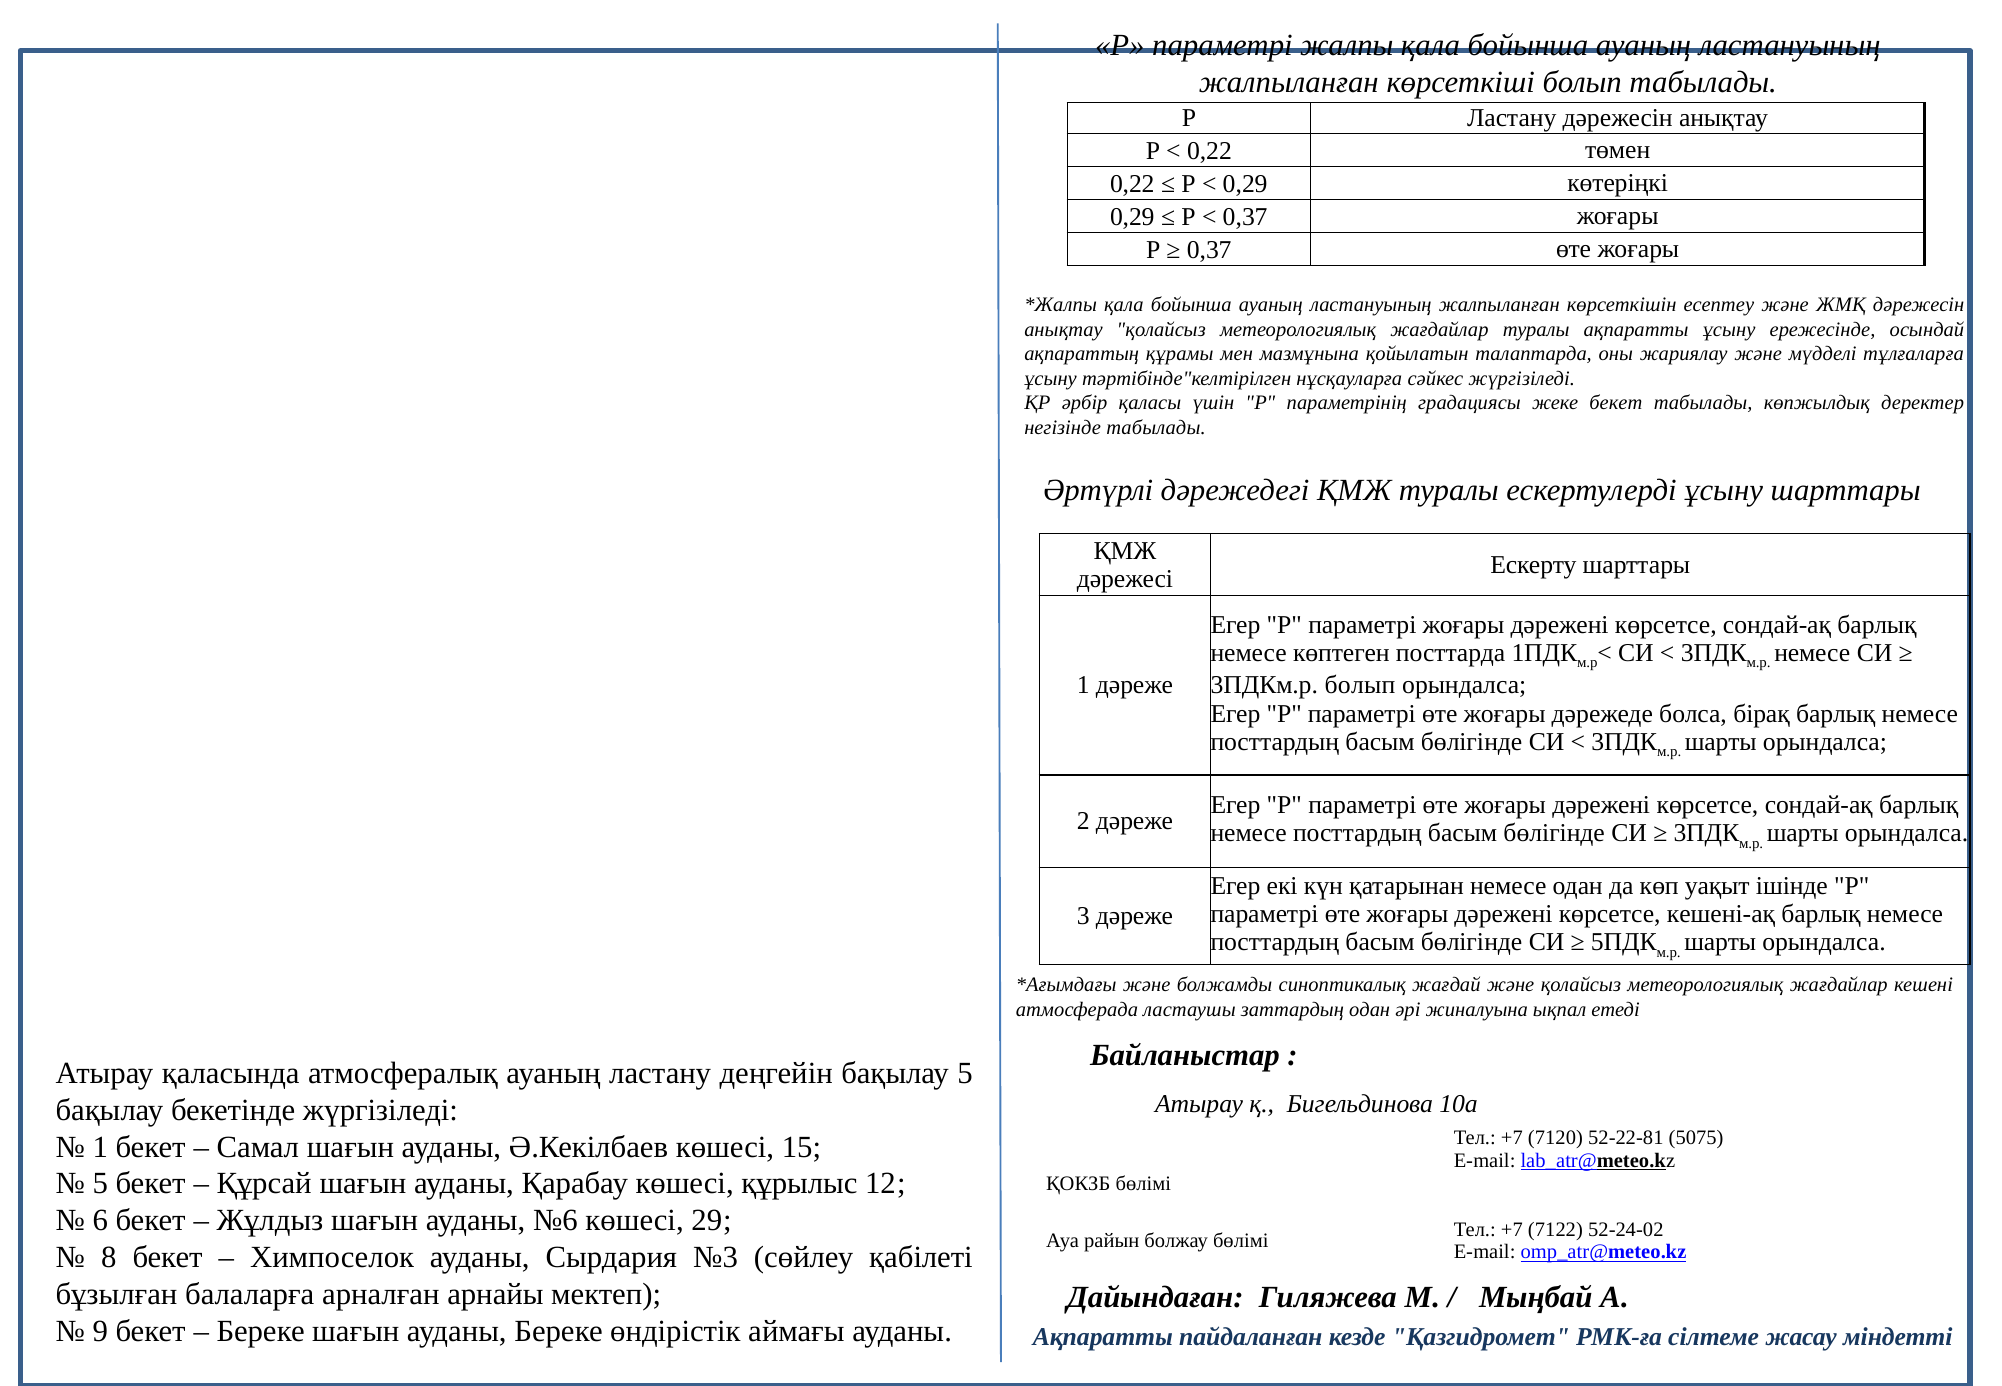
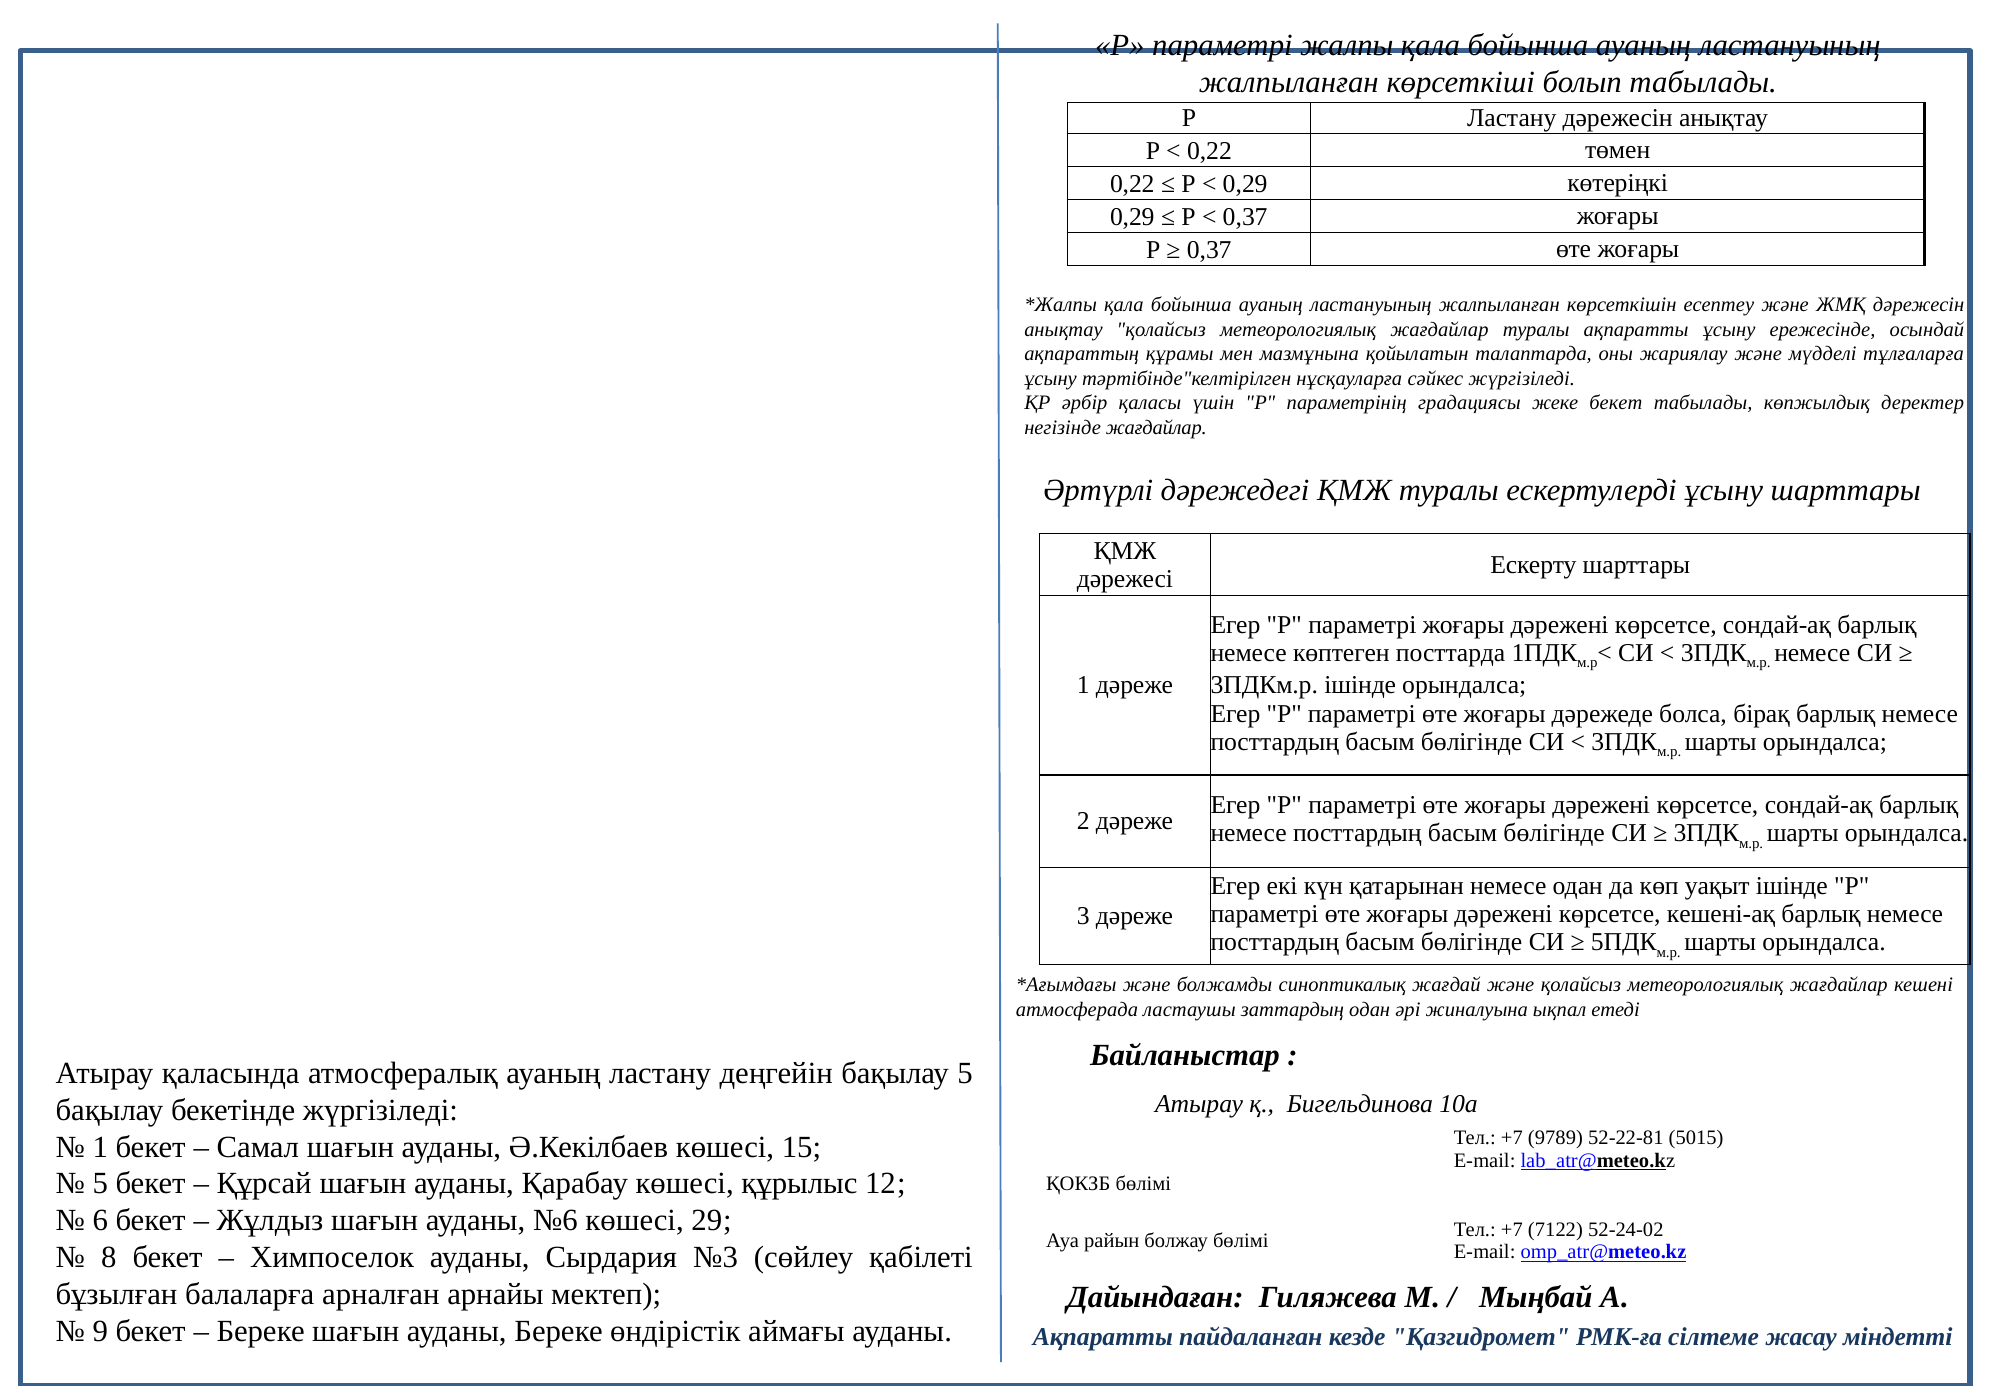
негізінде табылады: табылады -> жағдайлар
3ПДКм.р болып: болып -> ішінде
7120: 7120 -> 9789
5075: 5075 -> 5015
